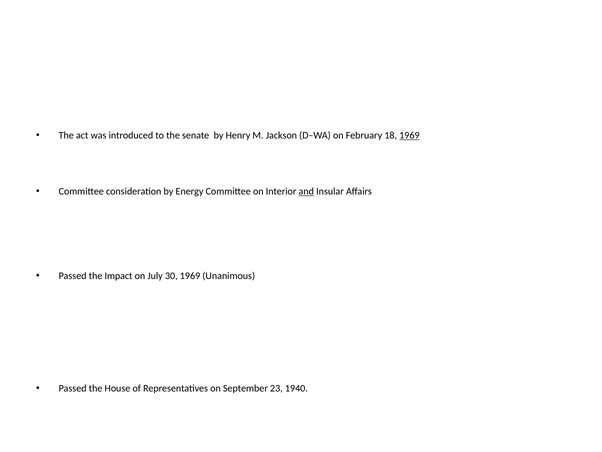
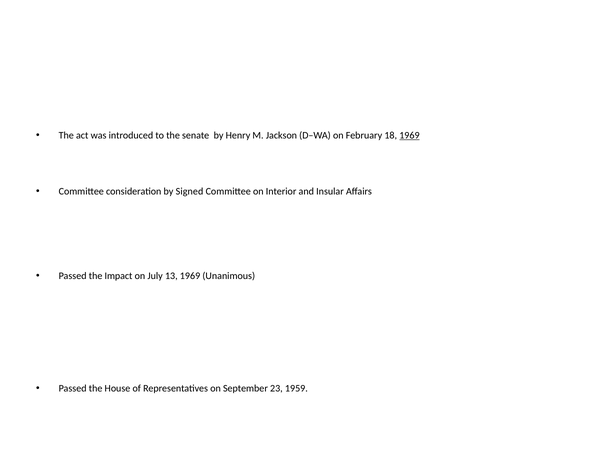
Energy: Energy -> Signed
and underline: present -> none
30: 30 -> 13
1940: 1940 -> 1959
